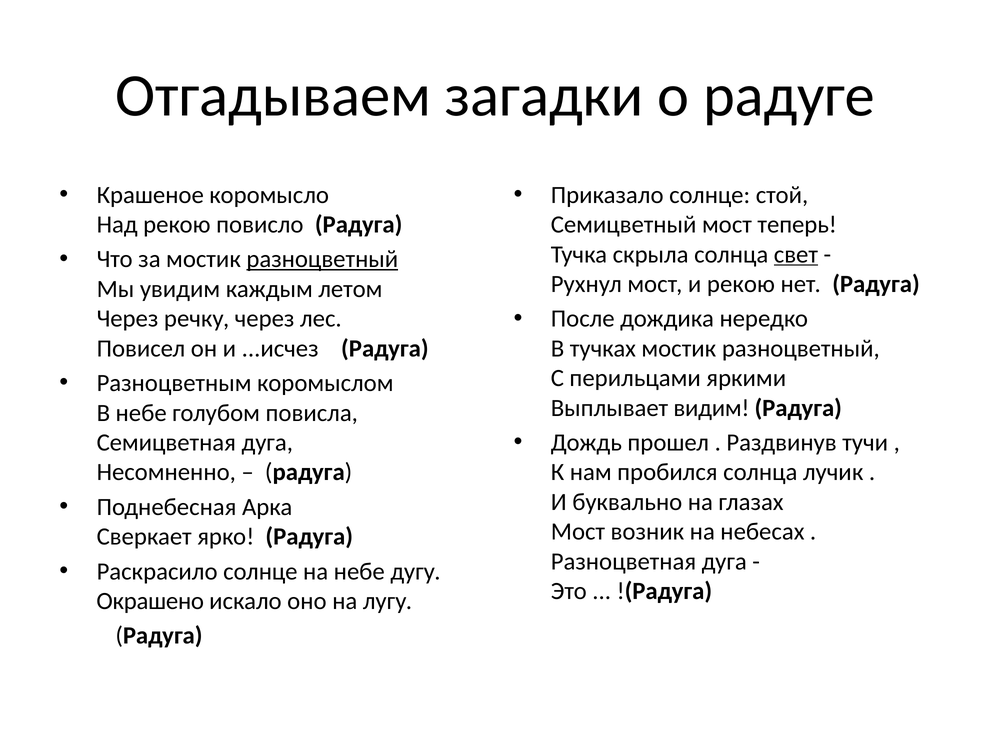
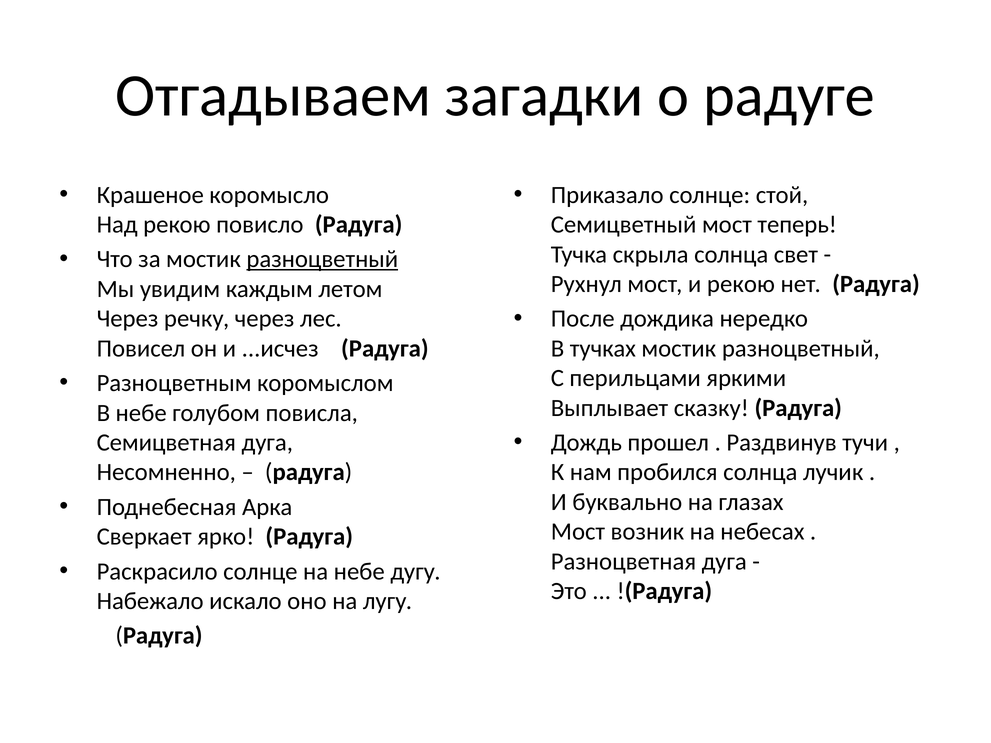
свет underline: present -> none
видим: видим -> сказку
Окрашено: Окрашено -> Набежало
